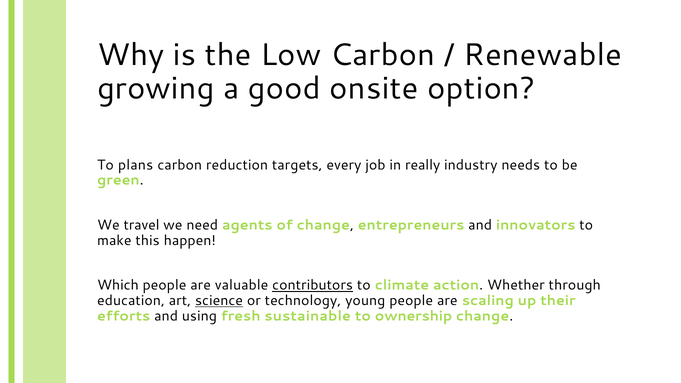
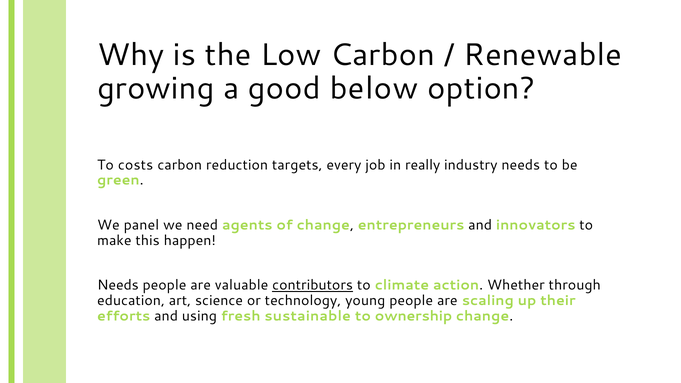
onsite: onsite -> below
plans: plans -> costs
travel: travel -> panel
Which at (118, 285): Which -> Needs
science underline: present -> none
